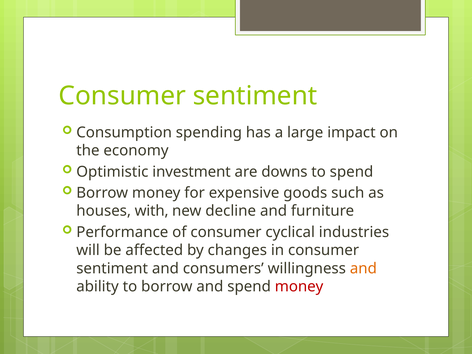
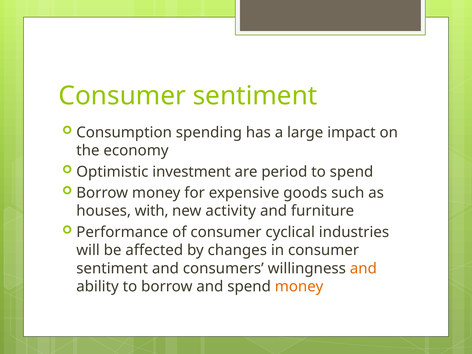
downs: downs -> period
decline: decline -> activity
money at (299, 286) colour: red -> orange
